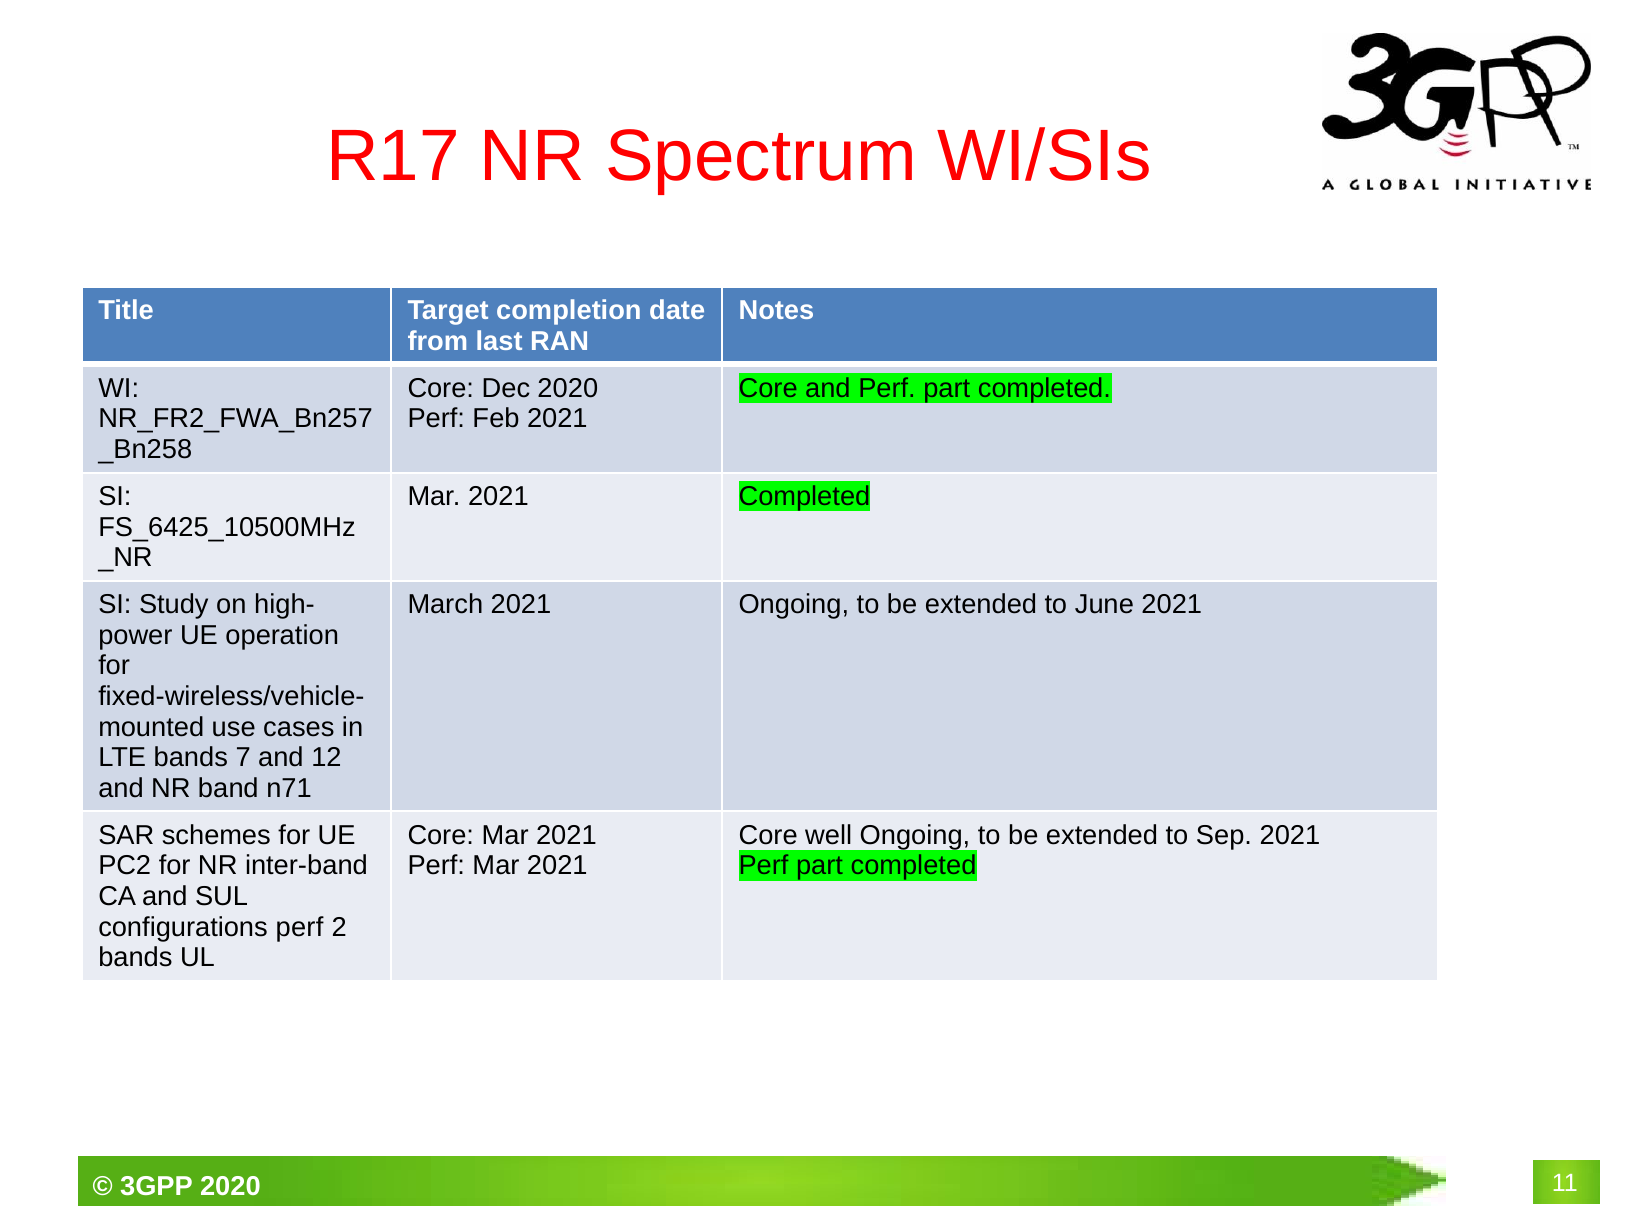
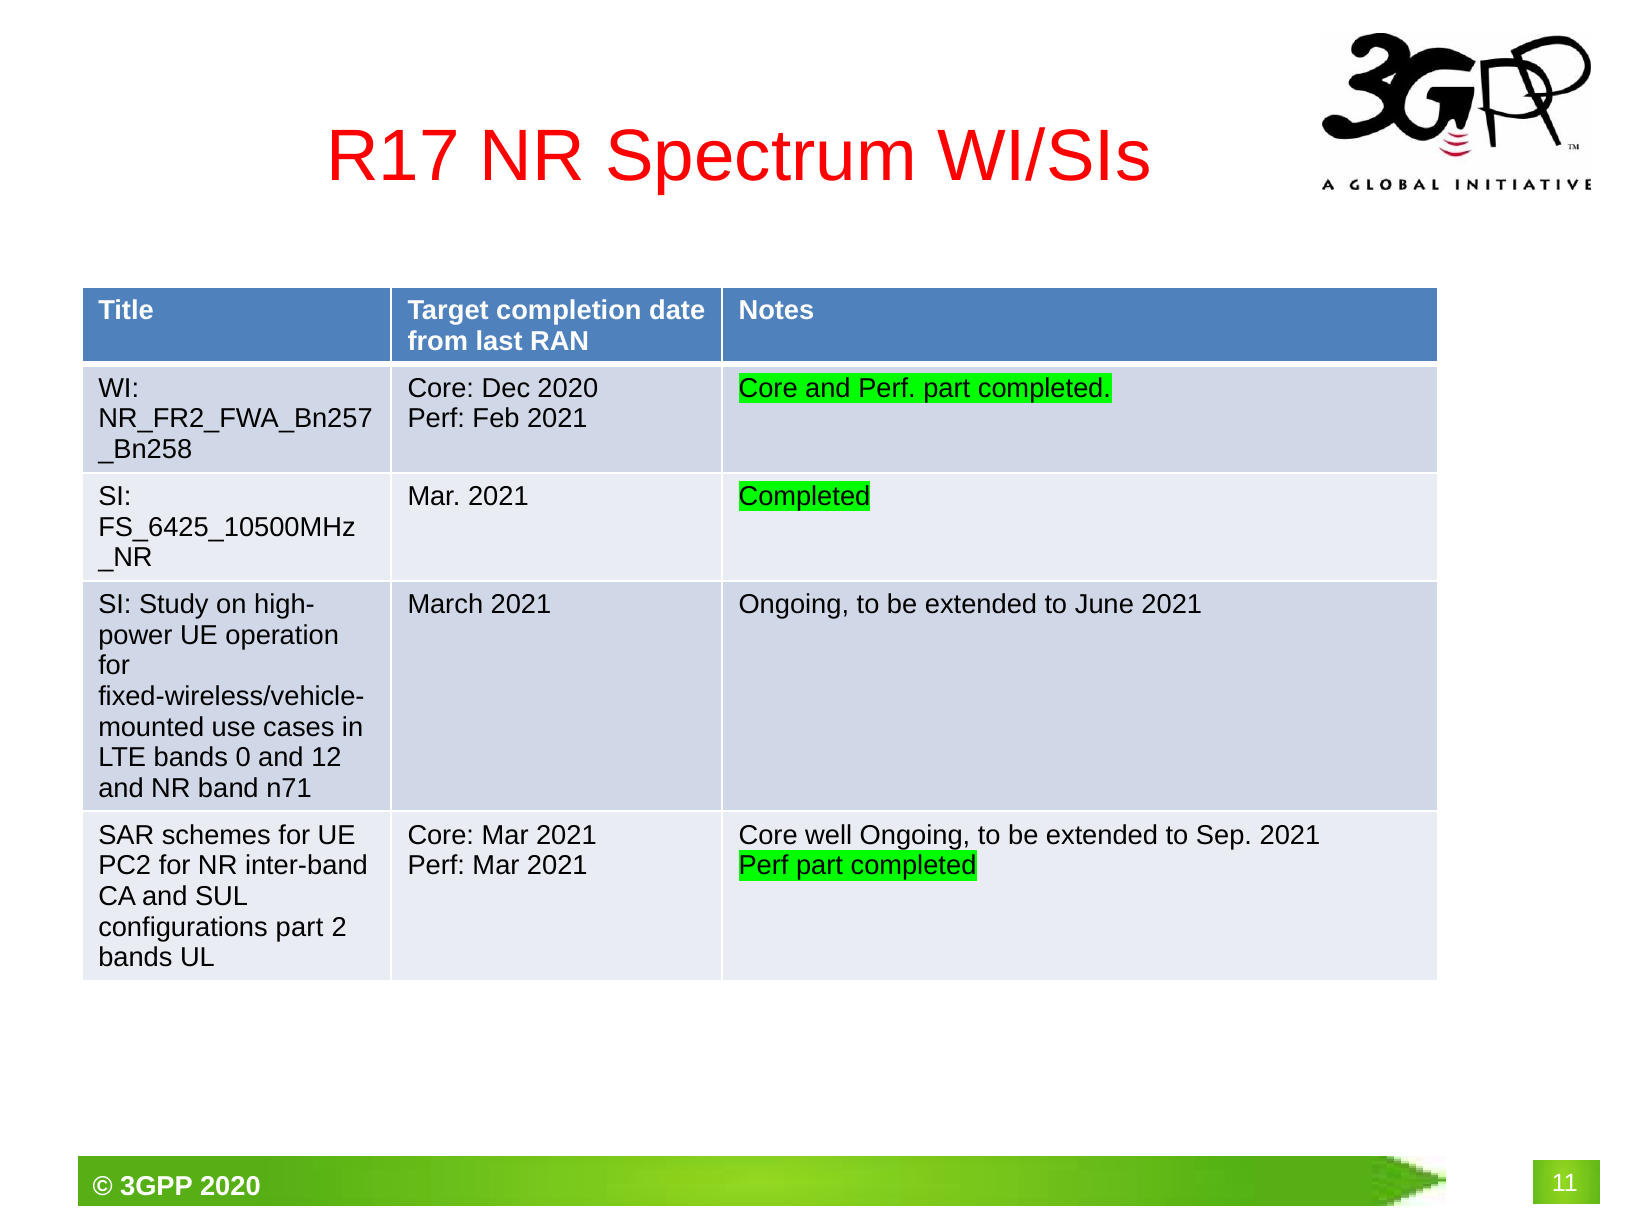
7: 7 -> 0
configurations perf: perf -> part
